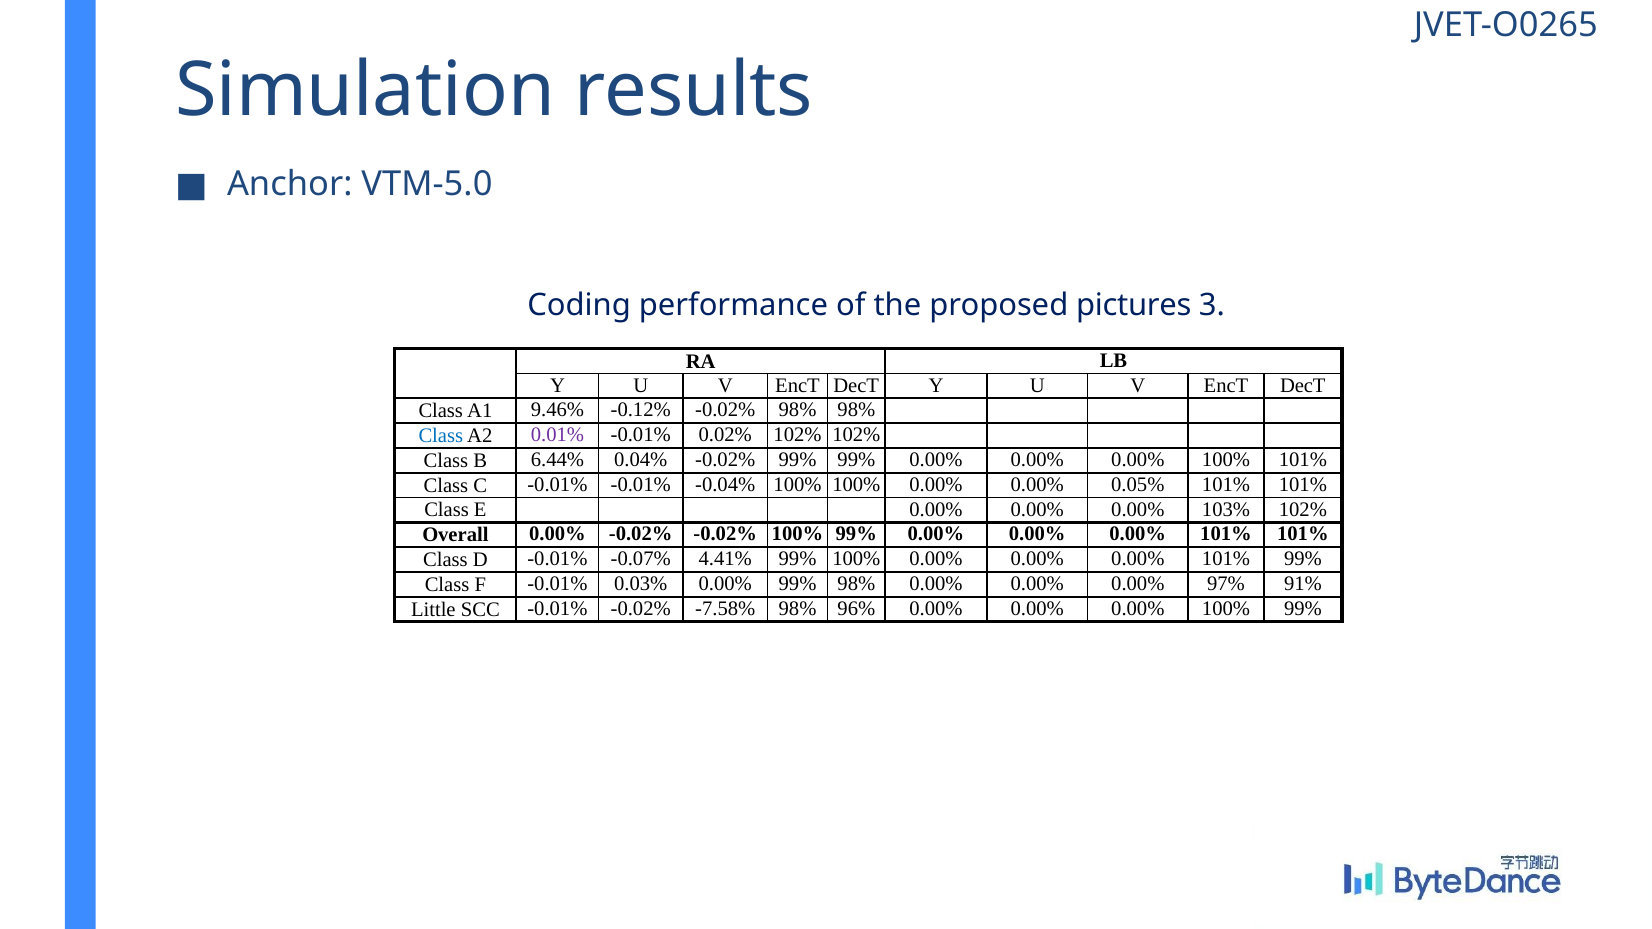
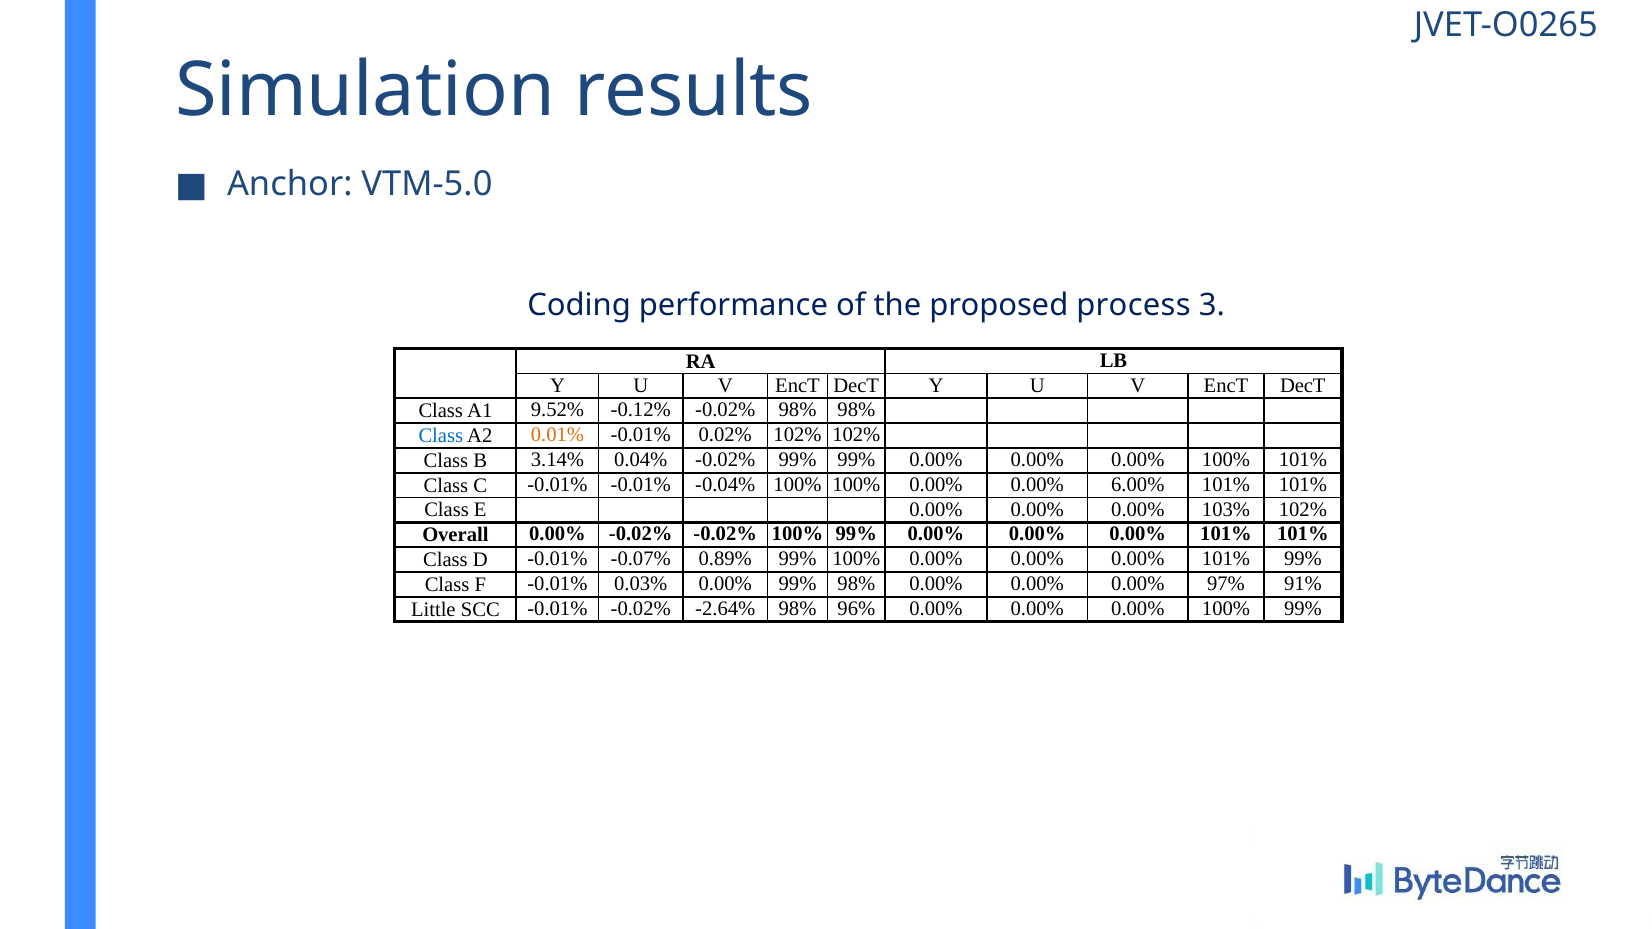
pictures: pictures -> process
9.46%: 9.46% -> 9.52%
0.01% colour: purple -> orange
6.44%: 6.44% -> 3.14%
0.05%: 0.05% -> 6.00%
4.41%: 4.41% -> 0.89%
-7.58%: -7.58% -> -2.64%
